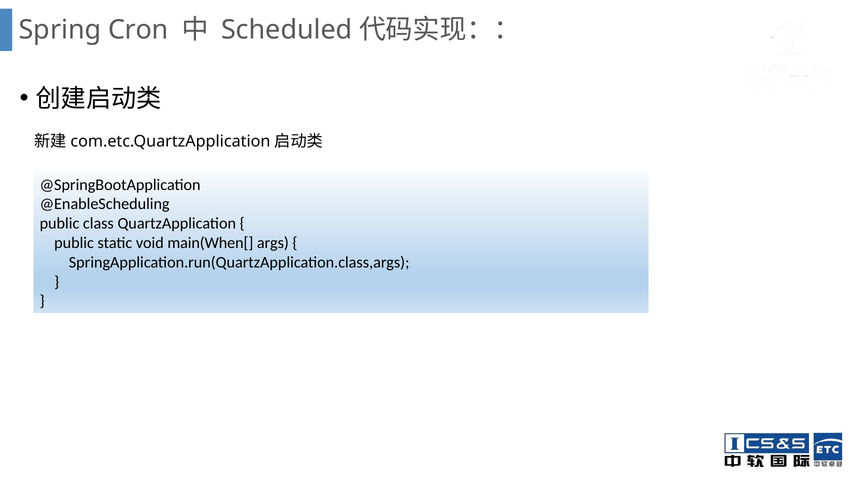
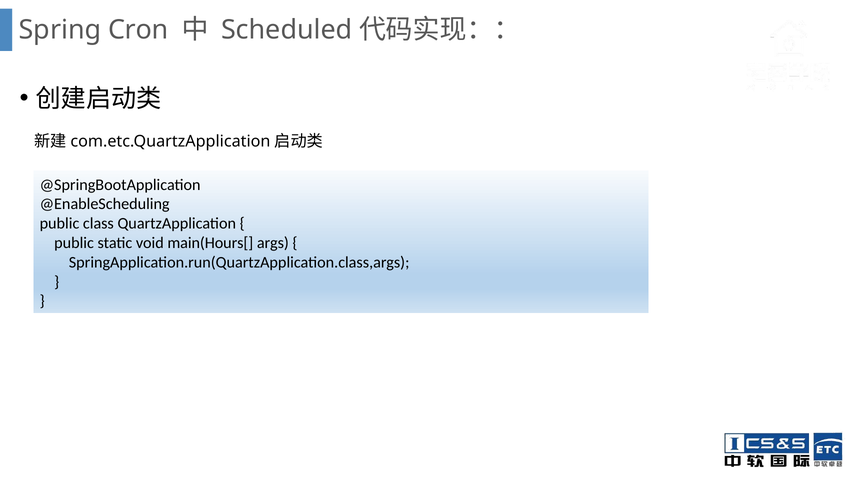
main(When[: main(When[ -> main(Hours[
